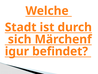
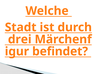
sich: sich -> drei
